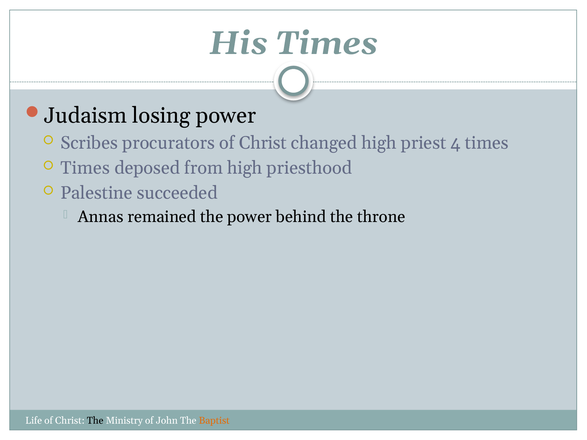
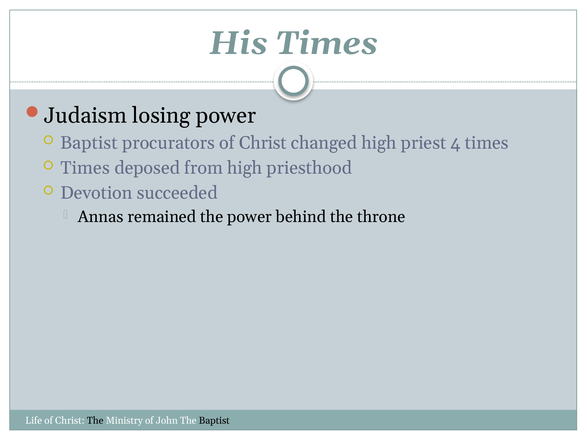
Scribes at (89, 143): Scribes -> Baptist
Palestine: Palestine -> Devotion
Baptist at (214, 421) colour: orange -> black
